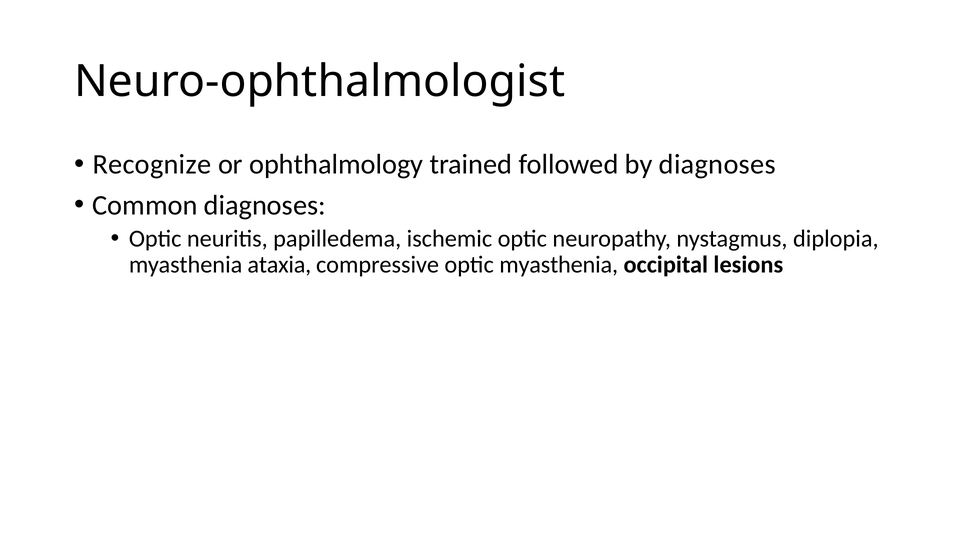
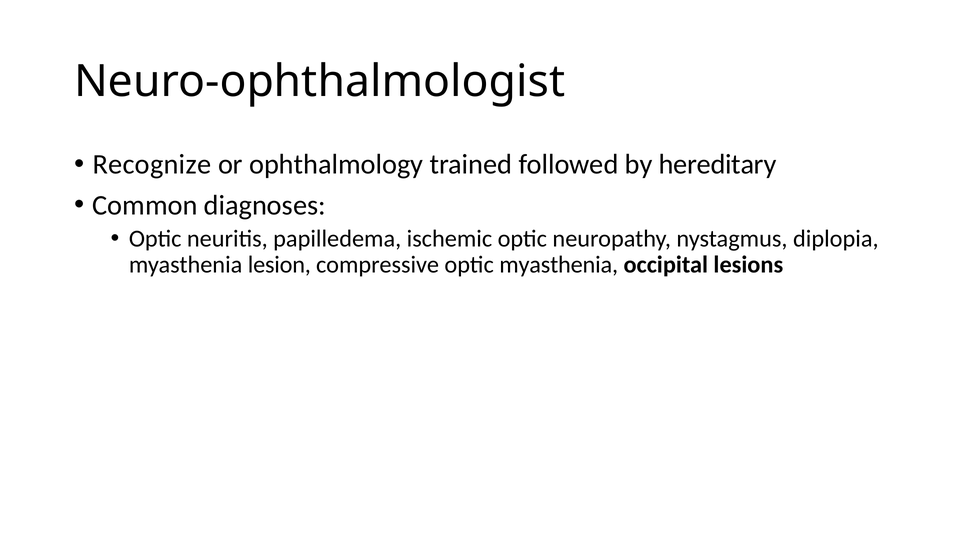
by diagnoses: diagnoses -> hereditary
ataxia: ataxia -> lesion
